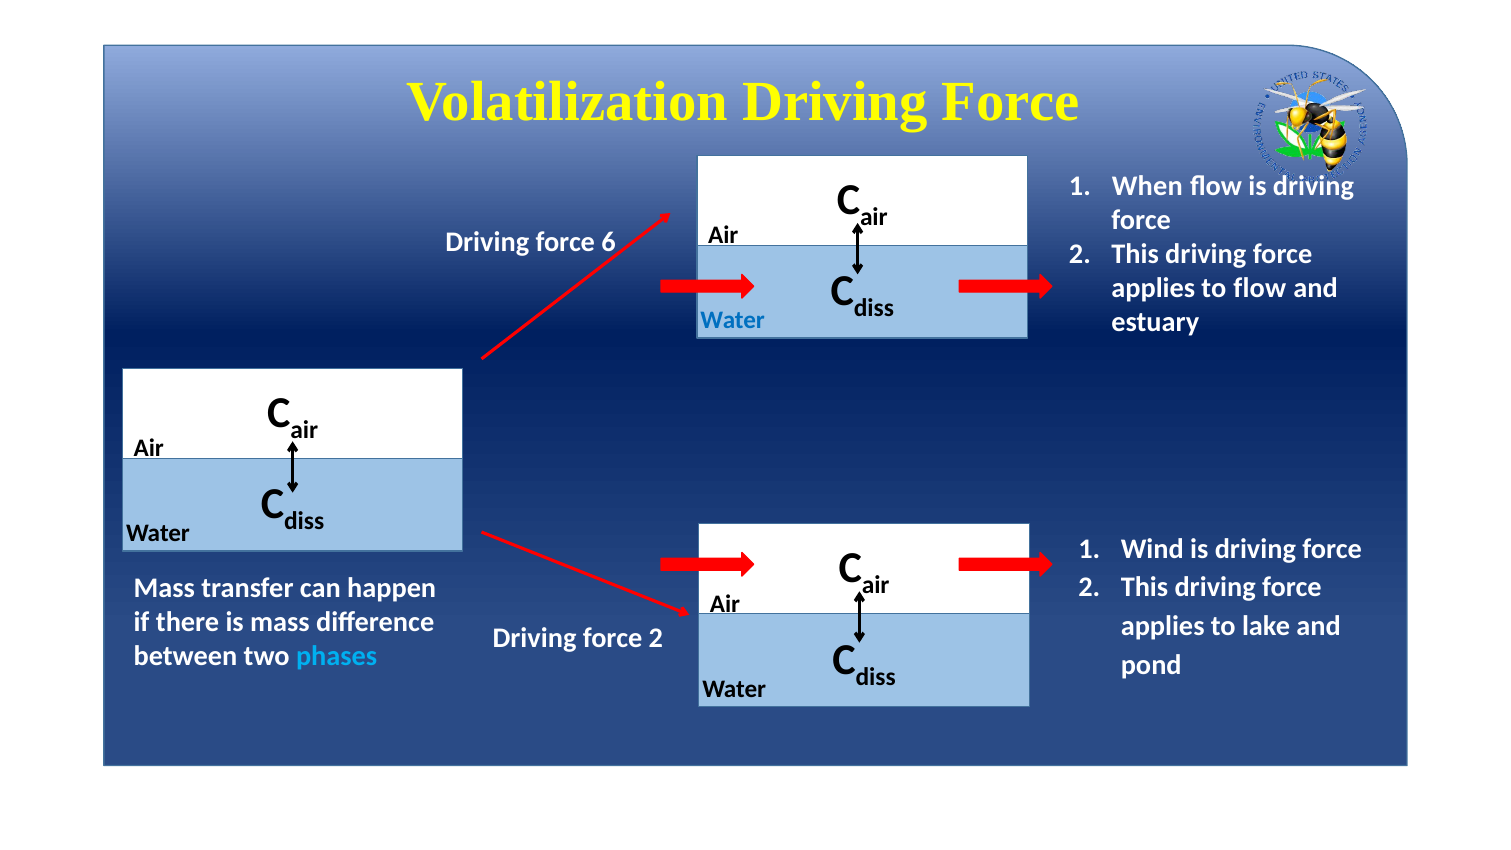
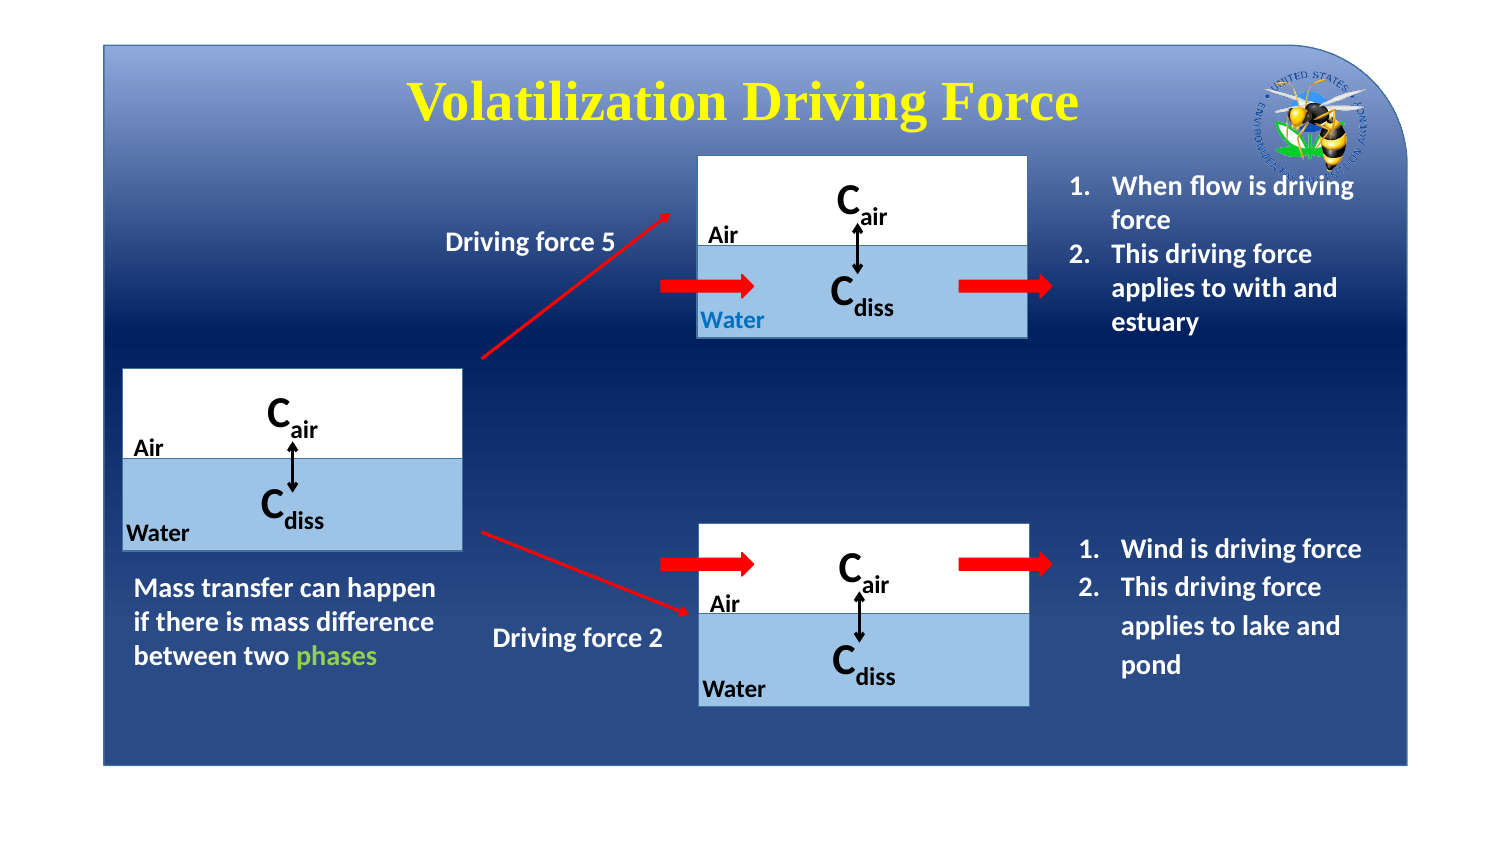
6: 6 -> 5
to flow: flow -> with
phases colour: light blue -> light green
